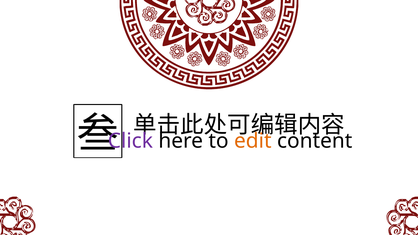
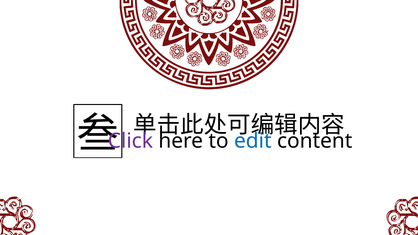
edit colour: orange -> blue
